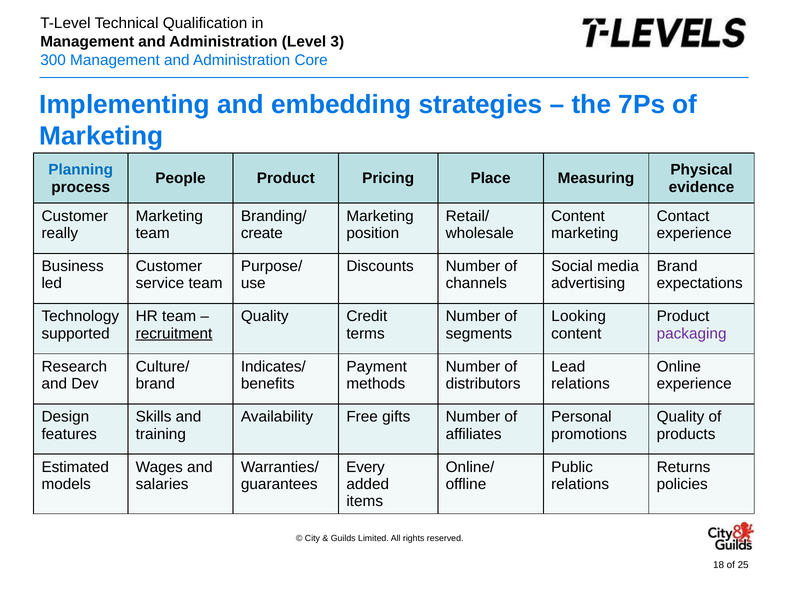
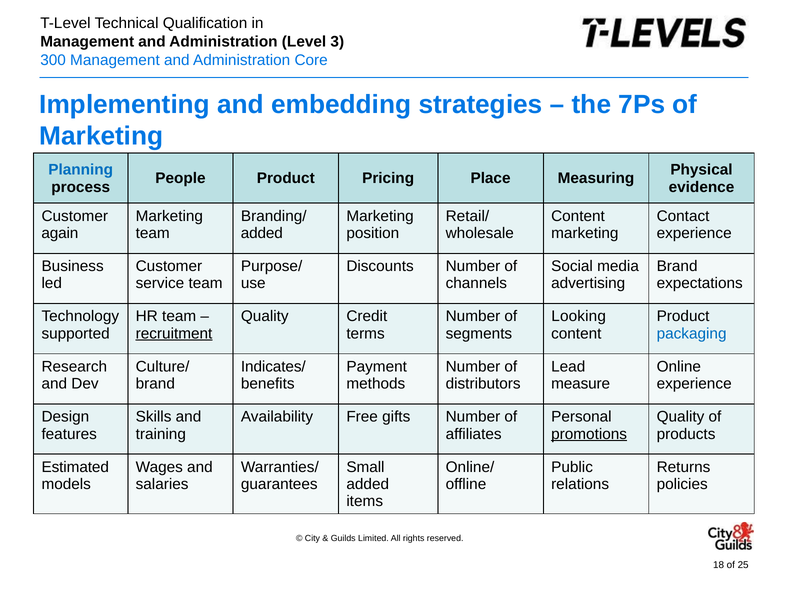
really: really -> again
create at (262, 233): create -> added
packaging colour: purple -> blue
relations at (581, 384): relations -> measure
promotions underline: none -> present
Every: Every -> Small
